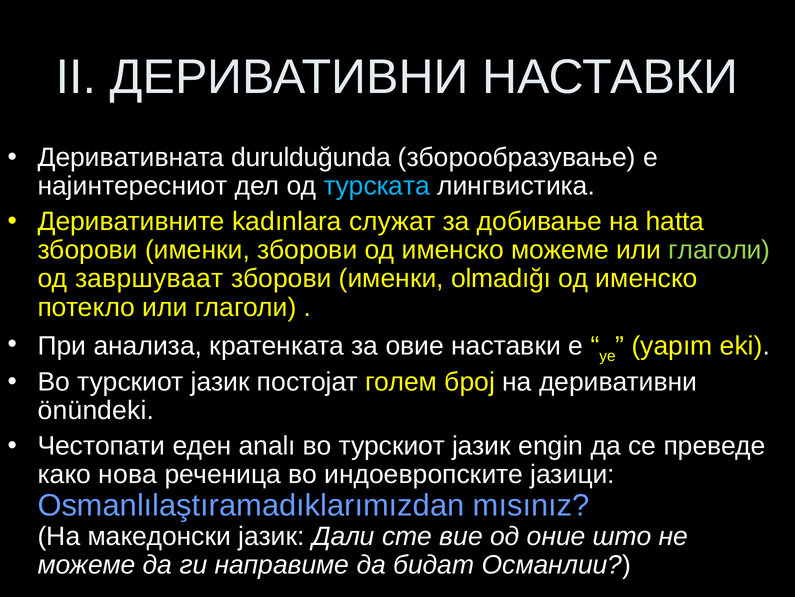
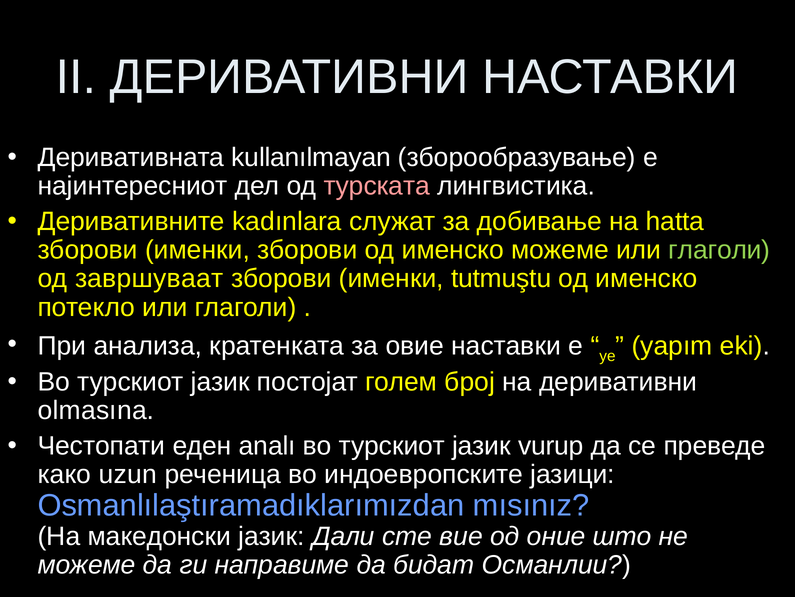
durulduğunda: durulduğunda -> kullanılmayan
турската colour: light blue -> pink
olmadığı: olmadığı -> tutmuştu
önündeki: önündeki -> olmasına
engin: engin -> vurup
нова: нова -> uzun
